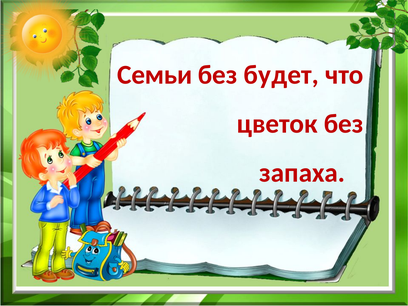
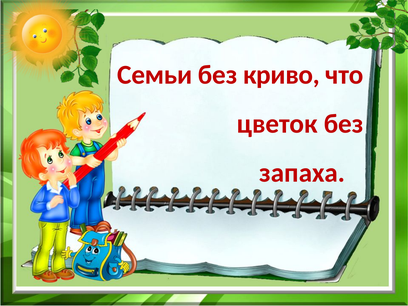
будет: будет -> криво
